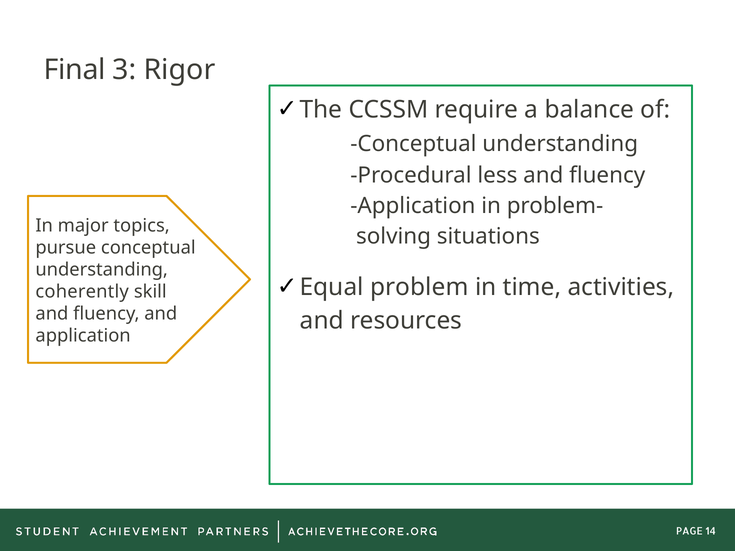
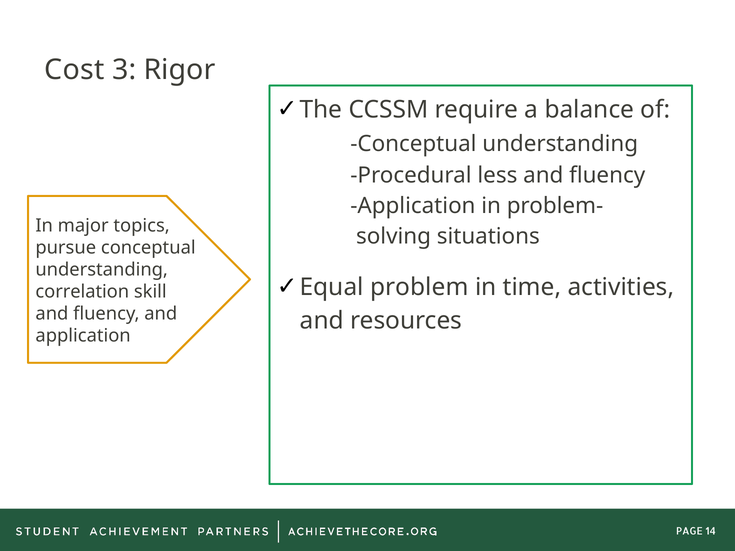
Final: Final -> Cost
coherently: coherently -> correlation
